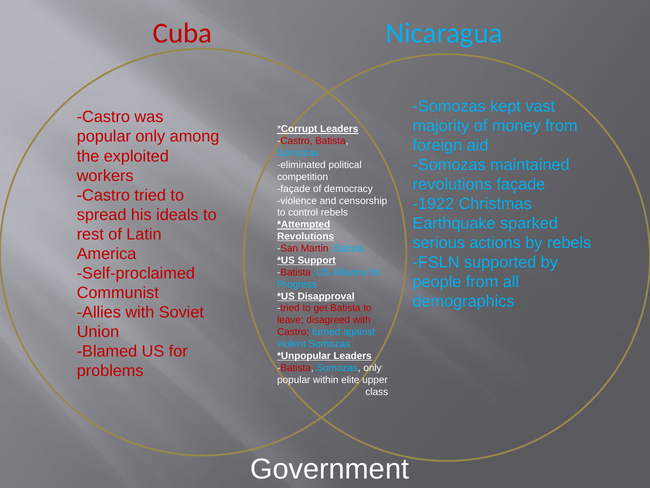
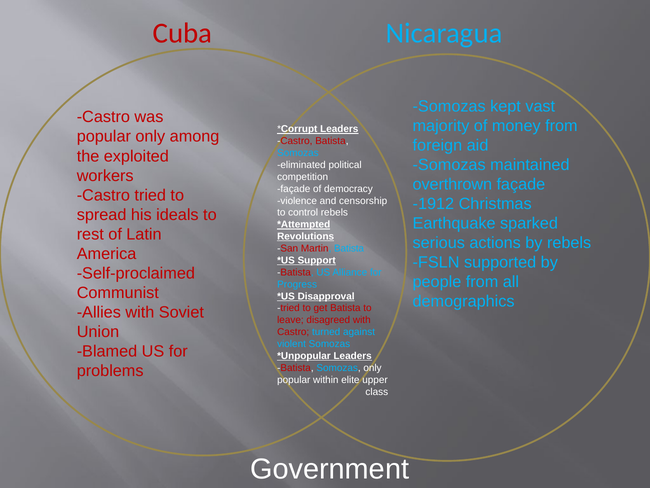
revolutions at (452, 184): revolutions -> overthrown
-1922: -1922 -> -1912
